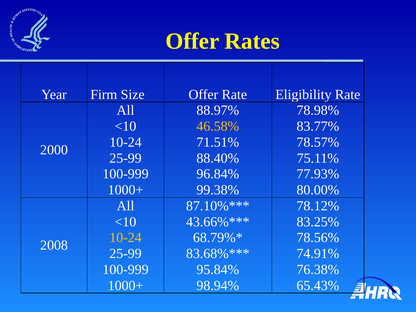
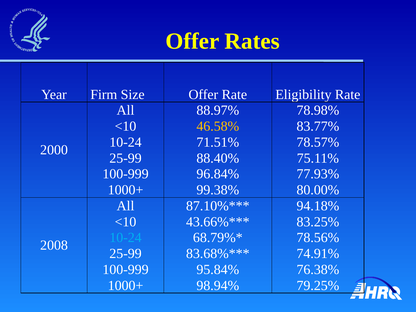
78.12%: 78.12% -> 94.18%
10-24 at (126, 238) colour: yellow -> light blue
65.43%: 65.43% -> 79.25%
